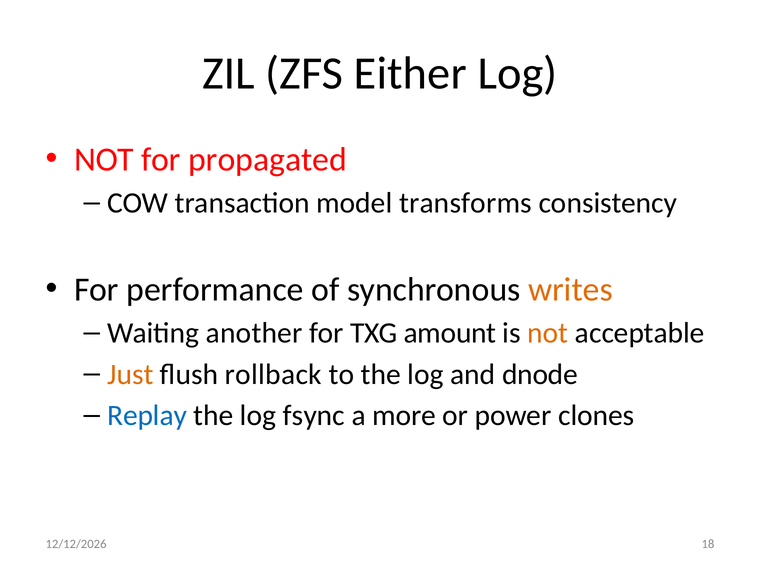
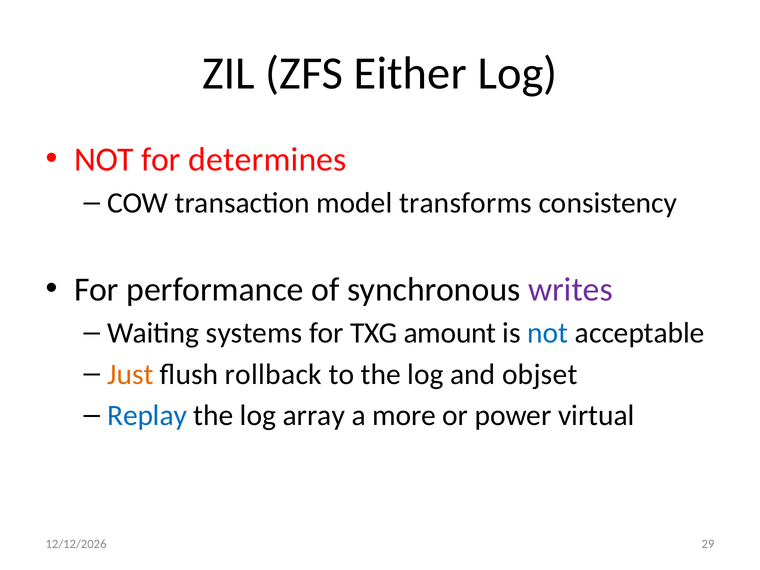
propagated: propagated -> determines
writes colour: orange -> purple
another: another -> systems
not at (548, 333) colour: orange -> blue
dnode: dnode -> objset
fsync: fsync -> array
clones: clones -> virtual
18: 18 -> 29
